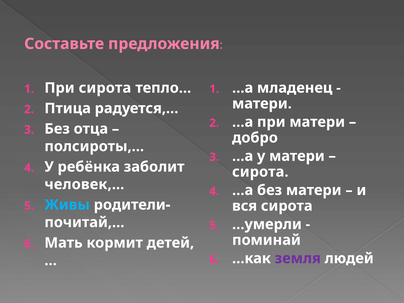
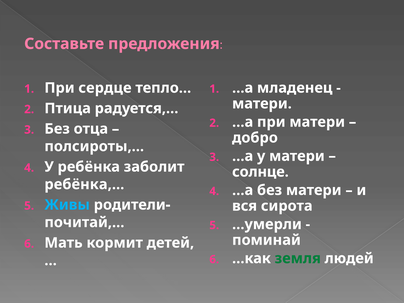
При сирота: сирота -> сердце
сирота at (260, 172): сирота -> солнце
человек,…: человек,… -> ребёнка,…
земля colour: purple -> green
